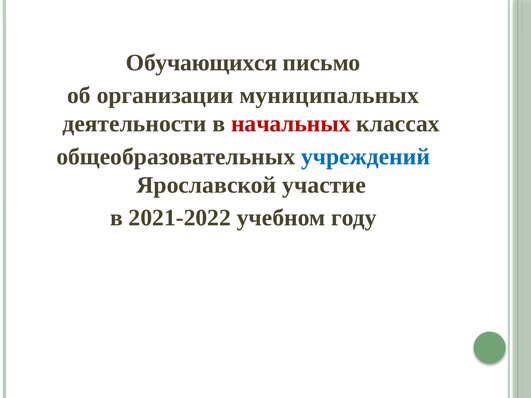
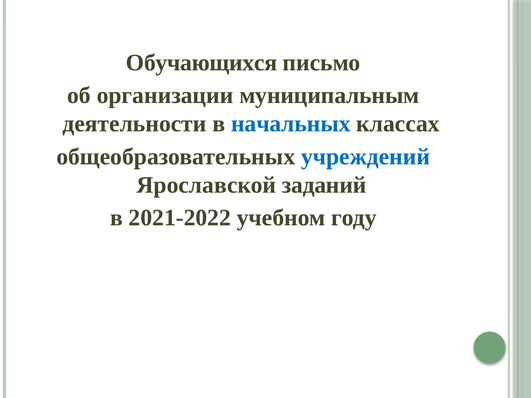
муниципальных: муниципальных -> муниципальным
начальных colour: red -> blue
участие: участие -> заданий
